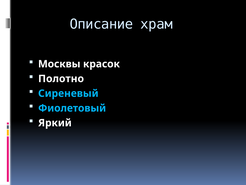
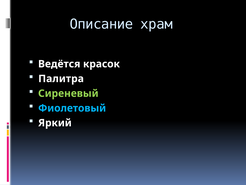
Москвы: Москвы -> Ведётся
Полотно: Полотно -> Палитра
Сиреневый colour: light blue -> light green
